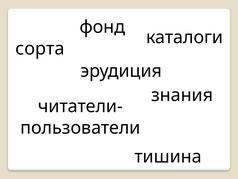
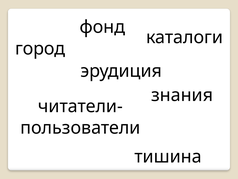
сорта: сорта -> город
